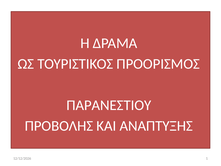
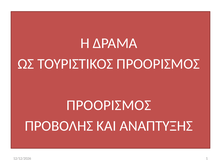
ΠΑΡΑΝΕΣΤΙΟΥ at (109, 105): ΠΑΡΑΝΕΣΤΙΟΥ -> ΠΡΟΟΡΙΣΜΟΣ
